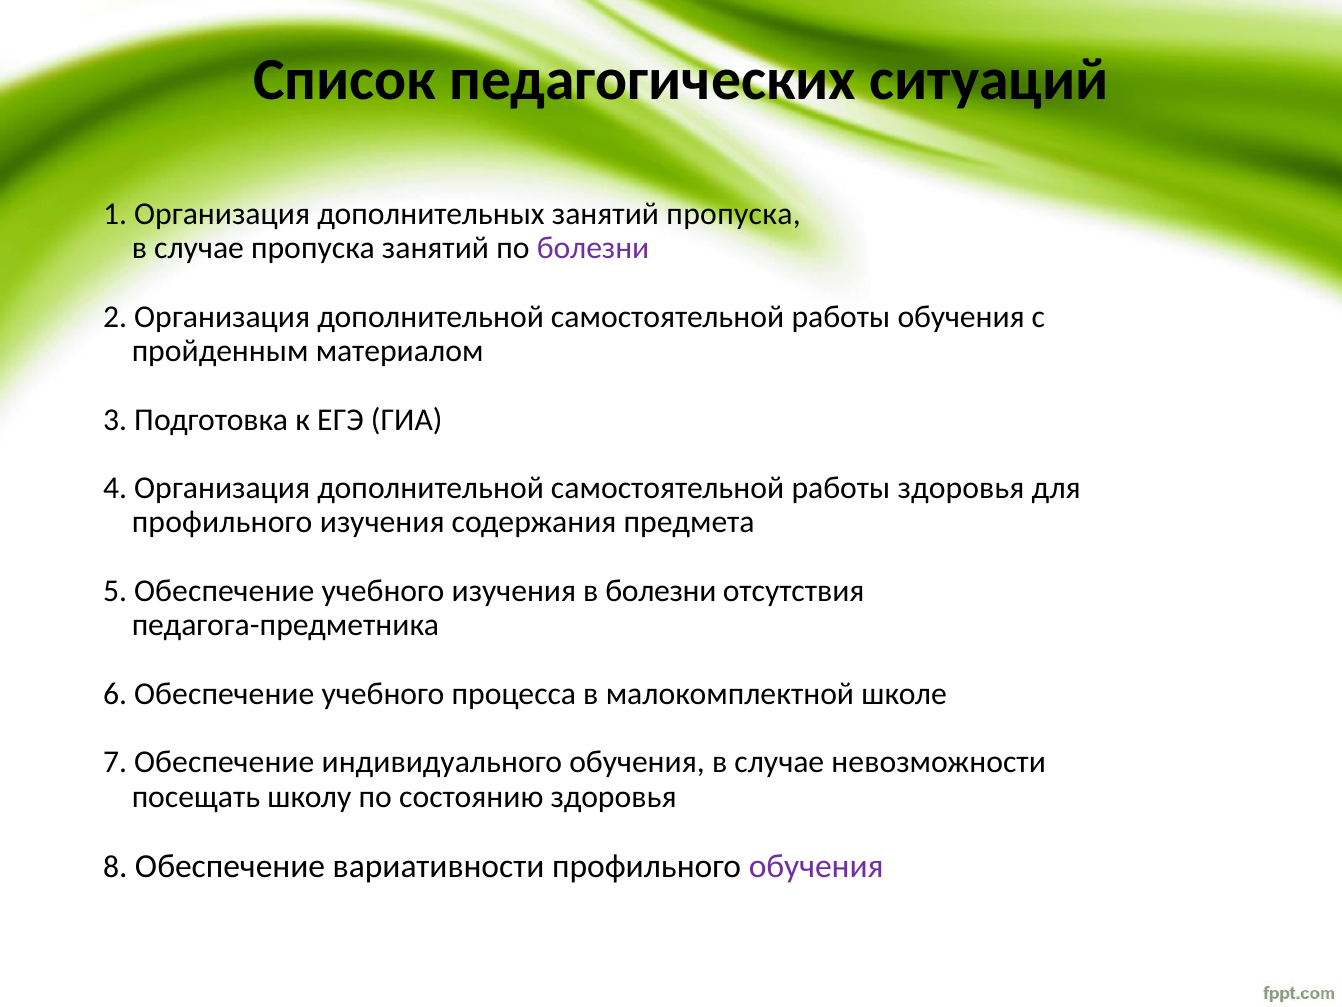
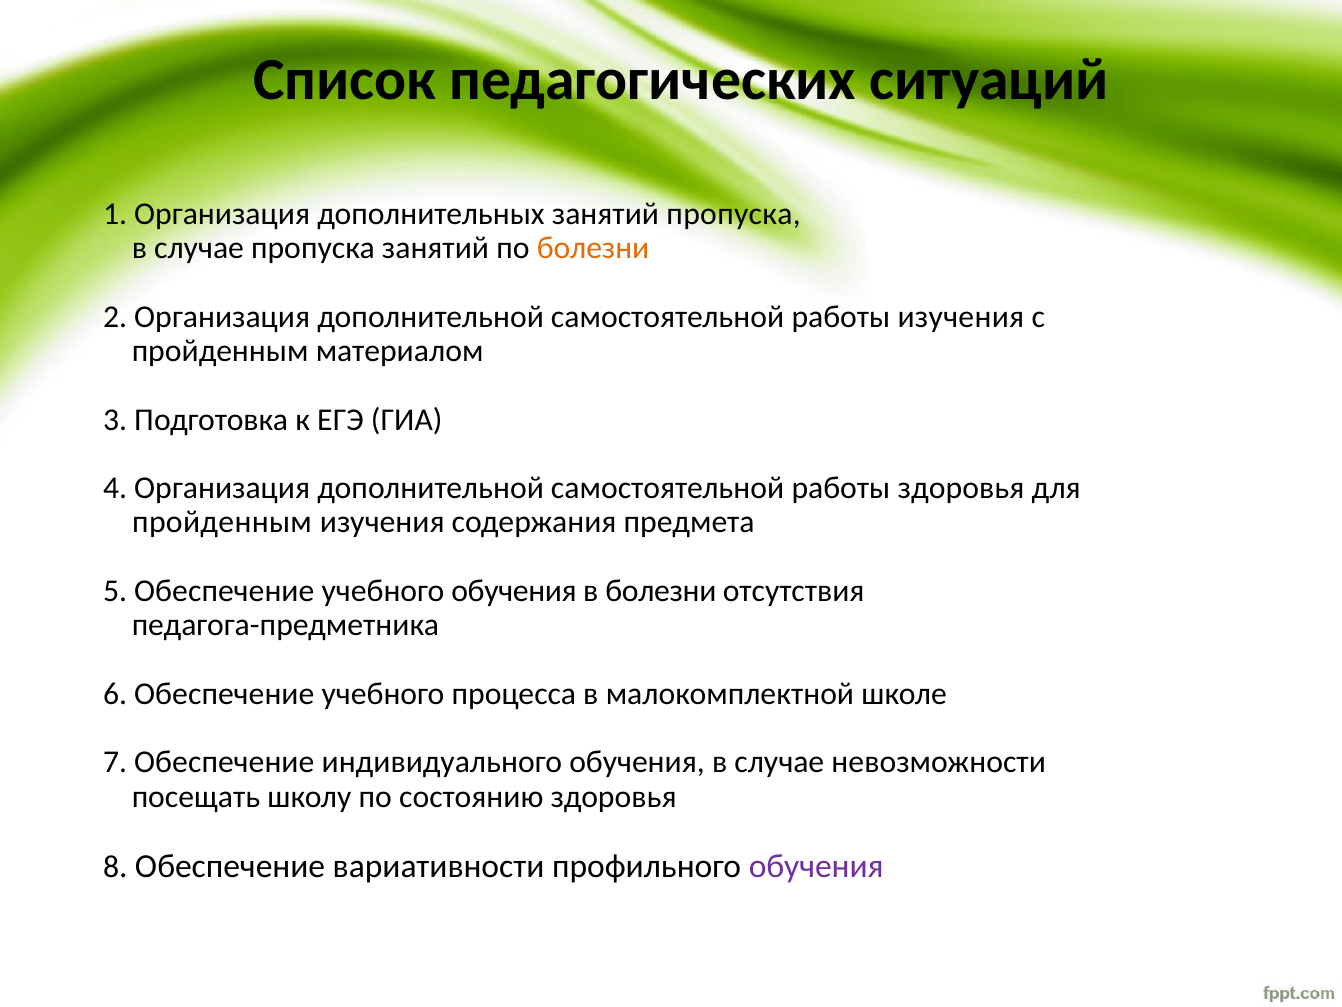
болезни at (593, 248) colour: purple -> orange
работы обучения: обучения -> изучения
профильного at (222, 522): профильного -> пройденным
учебного изучения: изучения -> обучения
